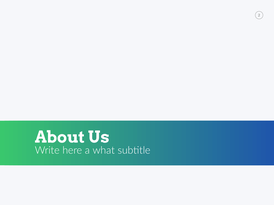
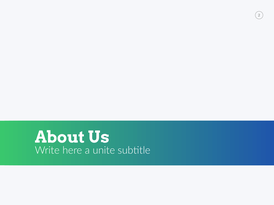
what: what -> unite
